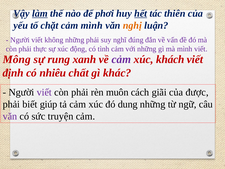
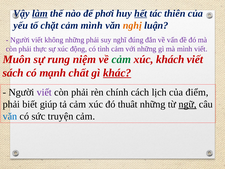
Mông: Mông -> Muôn
xanh: xanh -> niệm
cảm at (121, 59) colour: purple -> green
định: định -> sách
nhiêu: nhiêu -> mạnh
khác underline: none -> present
muôn: muôn -> chính
giãi: giãi -> lịch
được: được -> điểm
dung: dung -> thuât
ngữ underline: none -> present
văn at (10, 116) colour: purple -> blue
